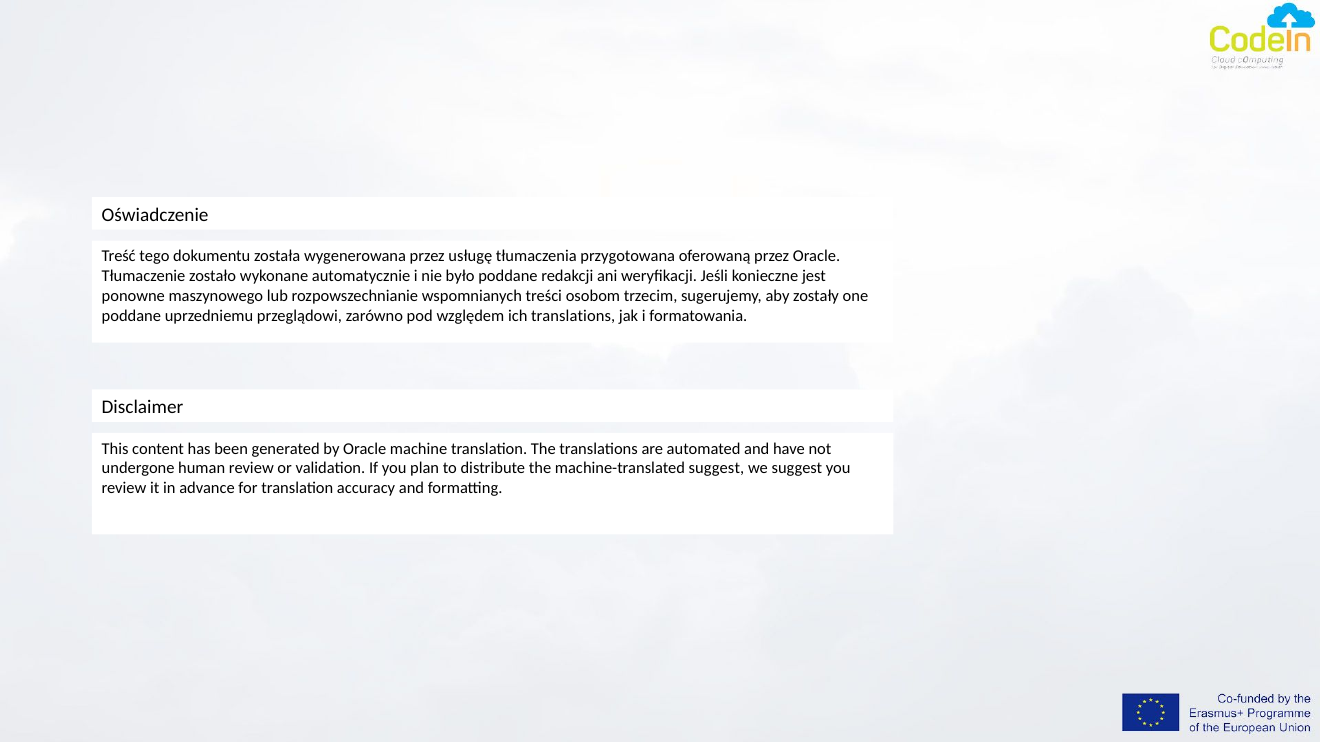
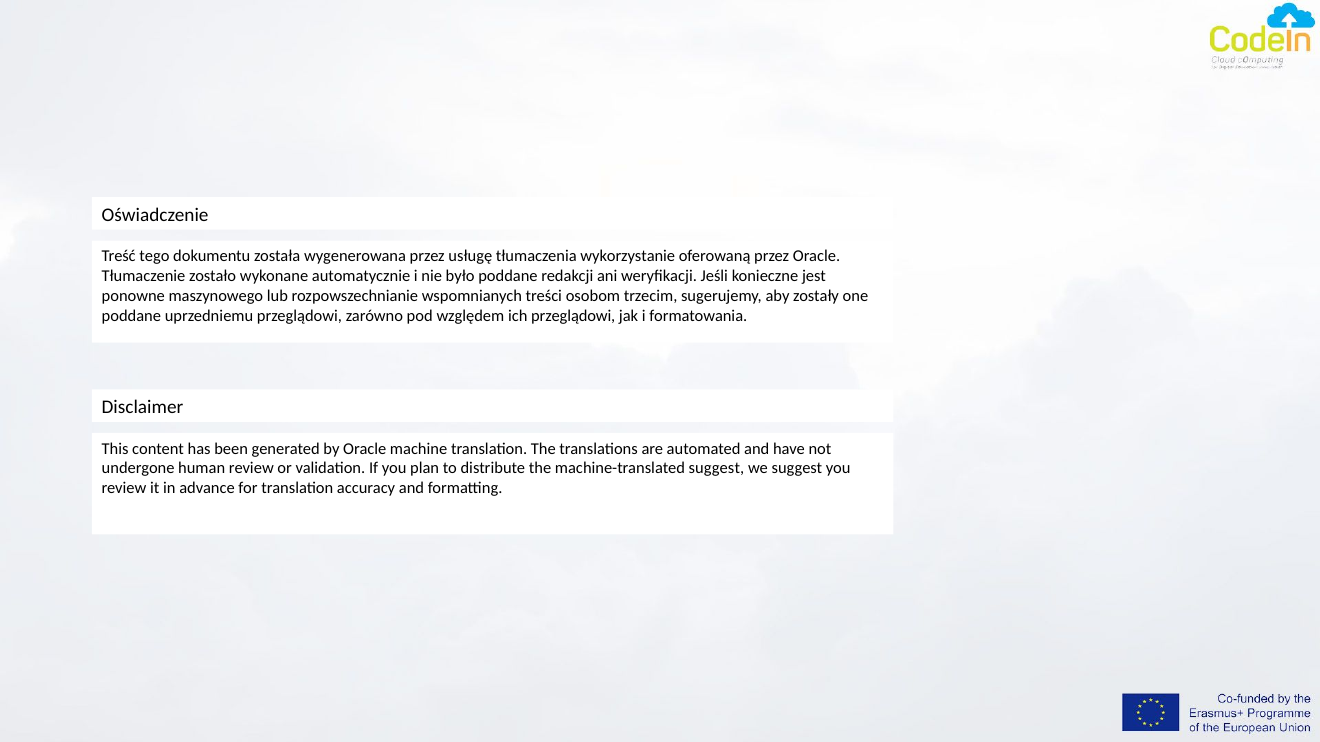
przygotowana: przygotowana -> wykorzystanie
ich translations: translations -> przeglądowi
